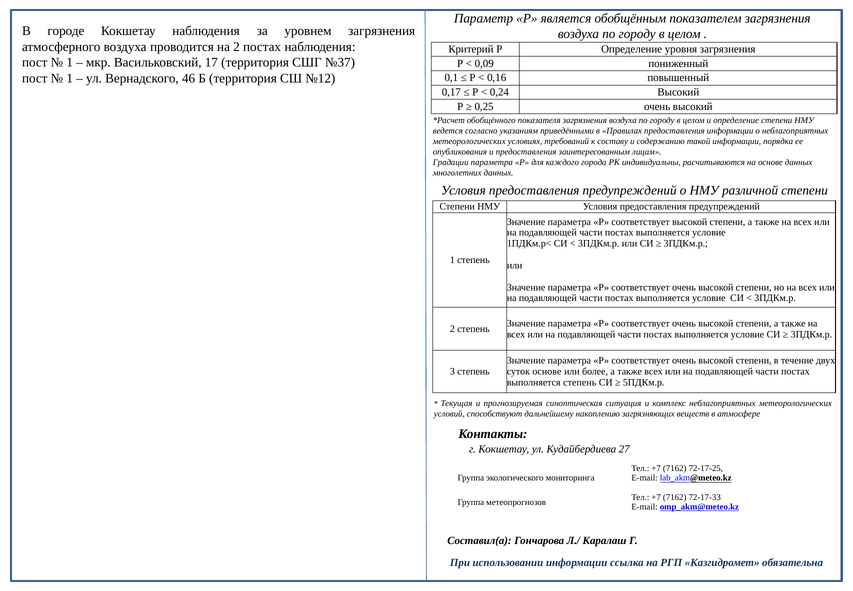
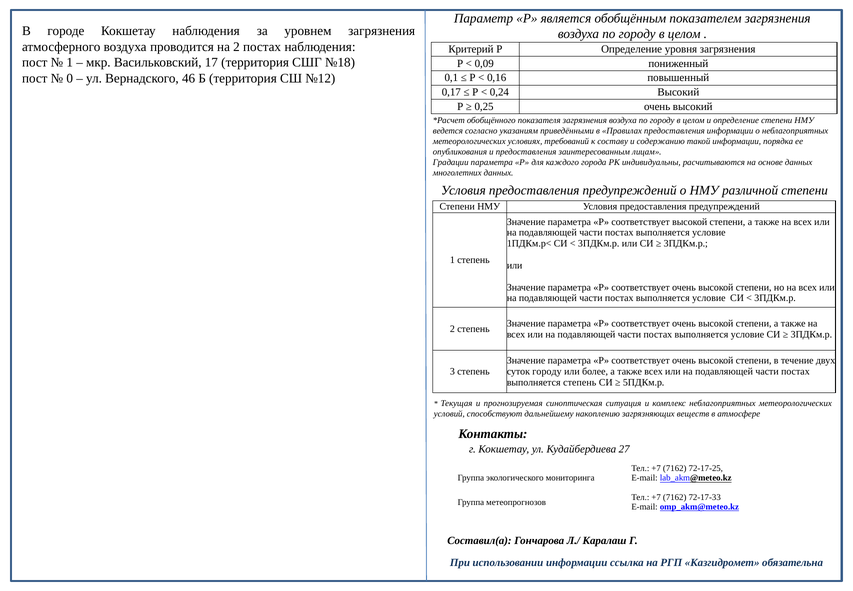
№37: №37 -> №18
1 at (70, 78): 1 -> 0
суток основе: основе -> городу
